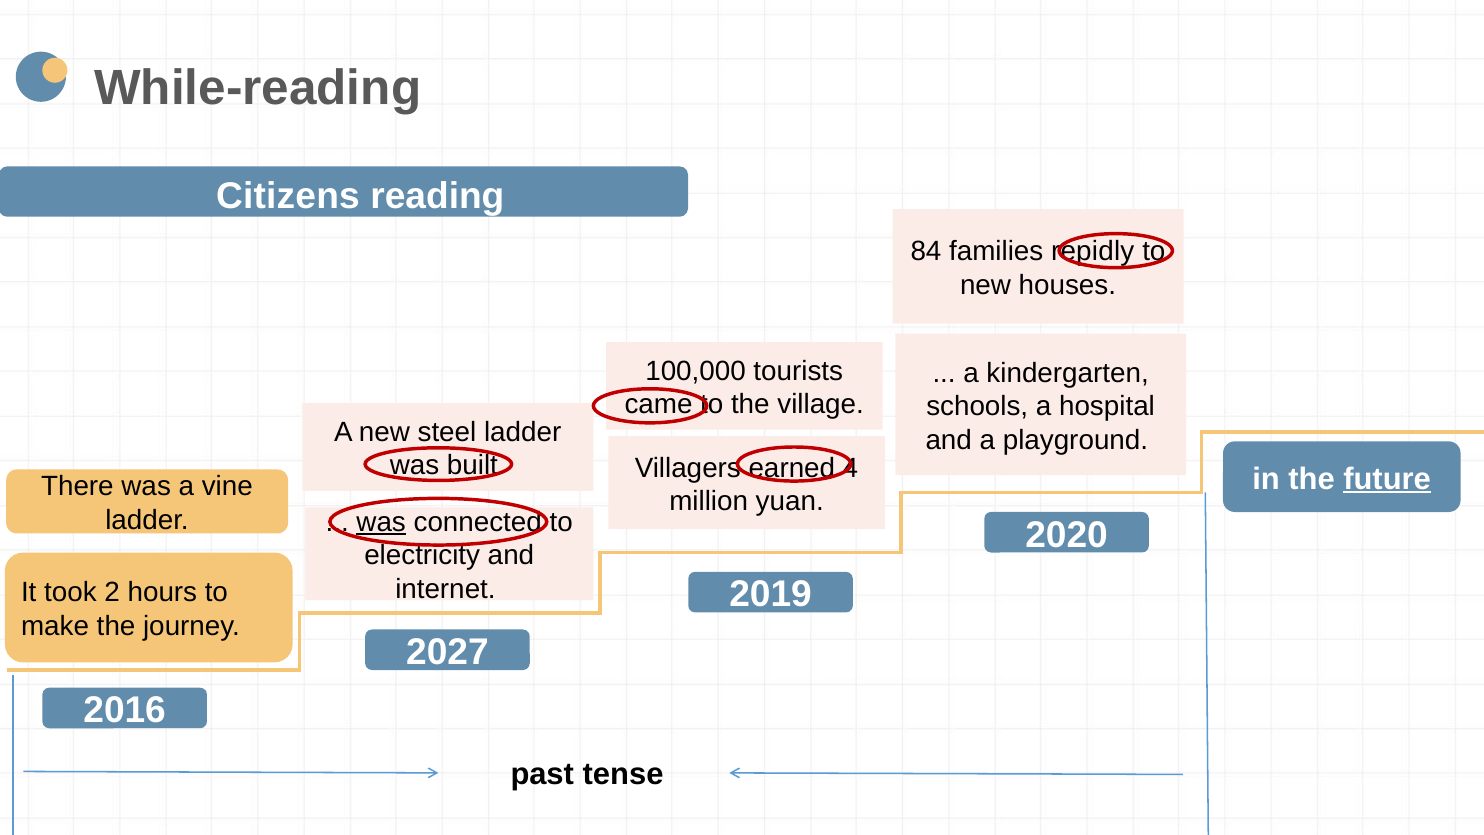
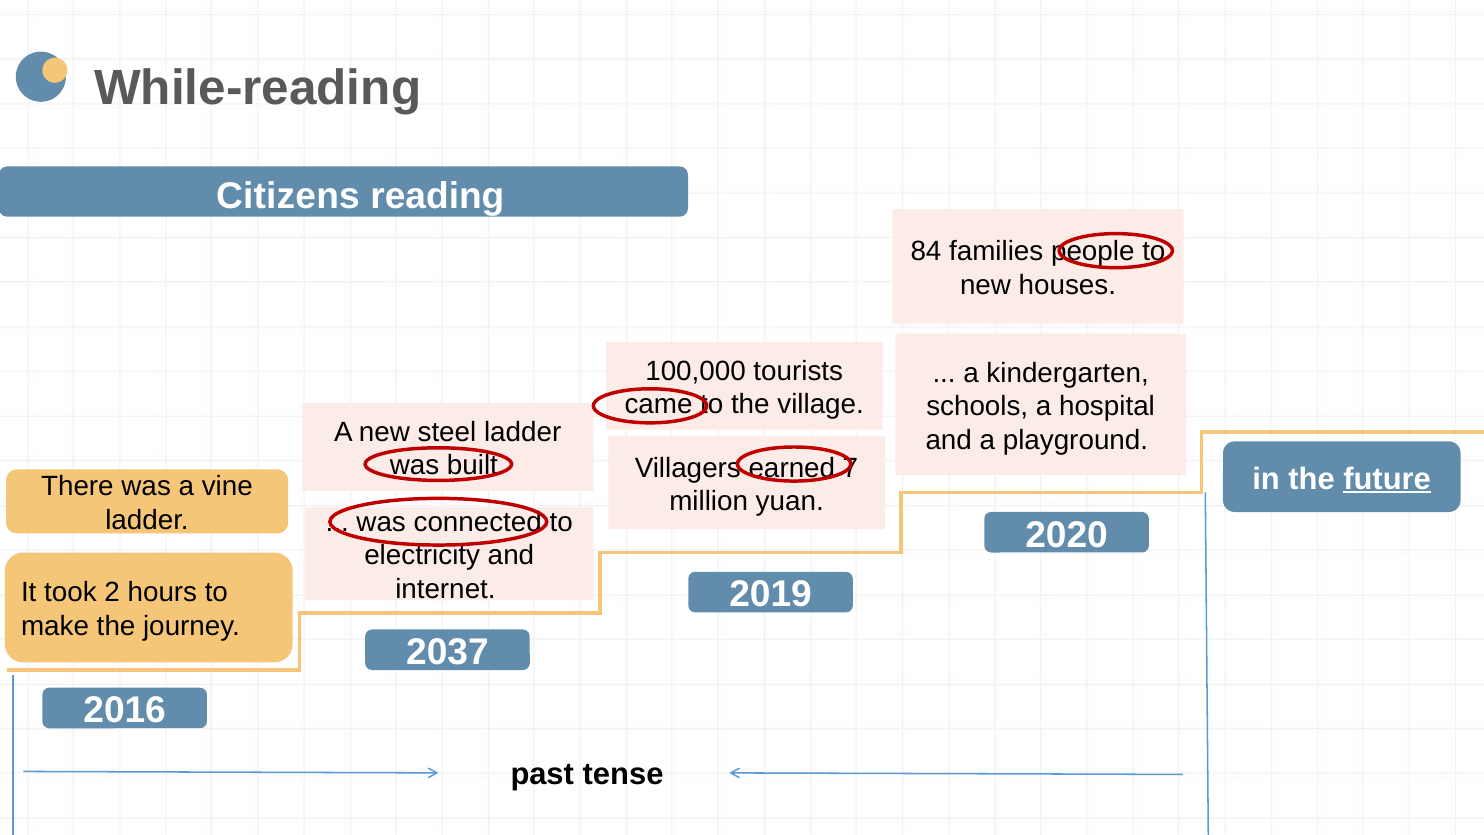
repidly: repidly -> people
4: 4 -> 7
was at (381, 522) underline: present -> none
2027: 2027 -> 2037
